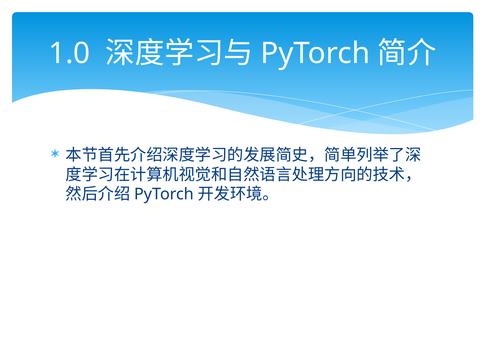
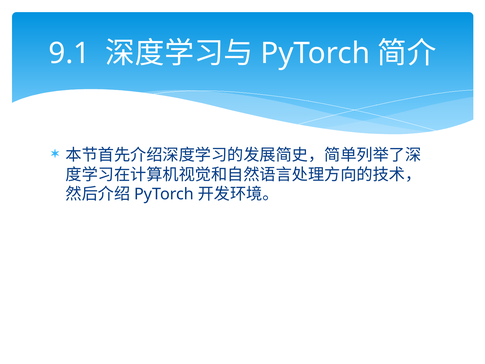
1.0: 1.0 -> 9.1
